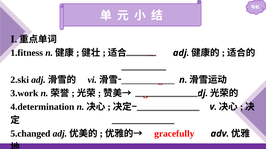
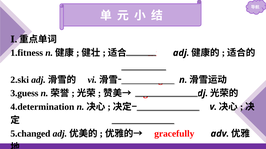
3.work: 3.work -> 3.guess
